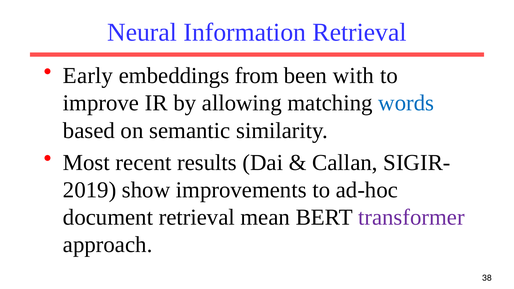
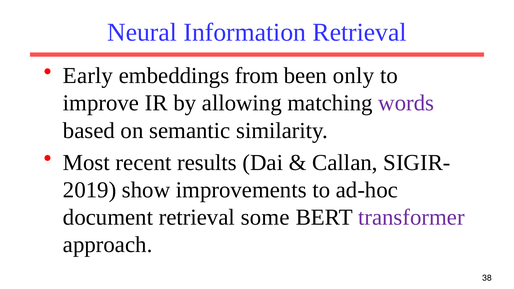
with: with -> only
words colour: blue -> purple
mean: mean -> some
